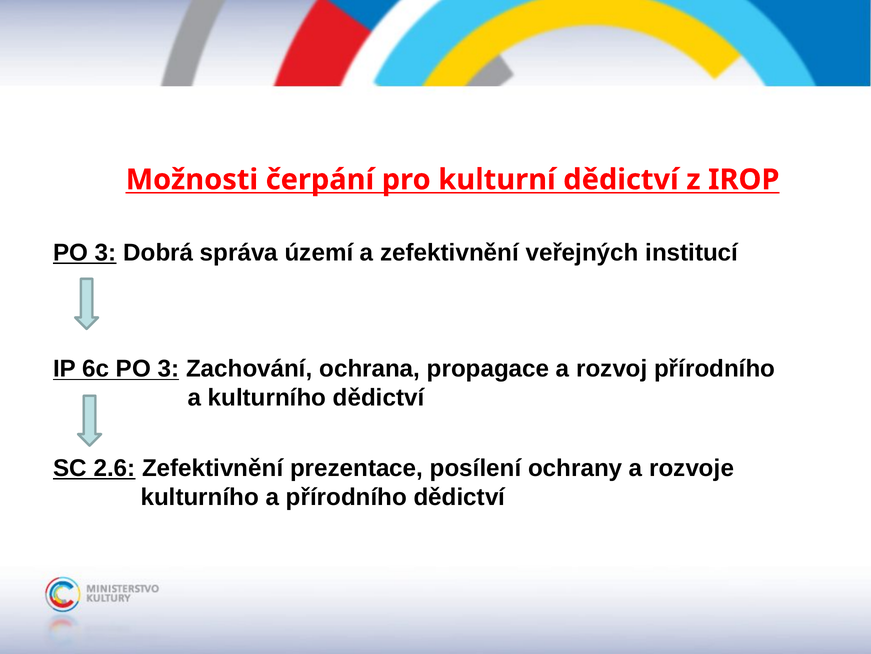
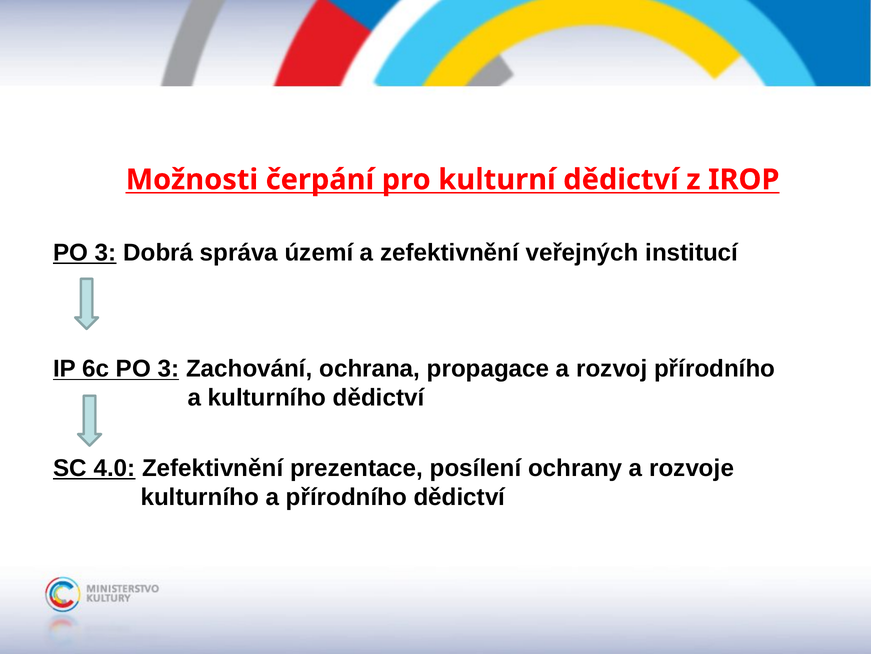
2.6: 2.6 -> 4.0
